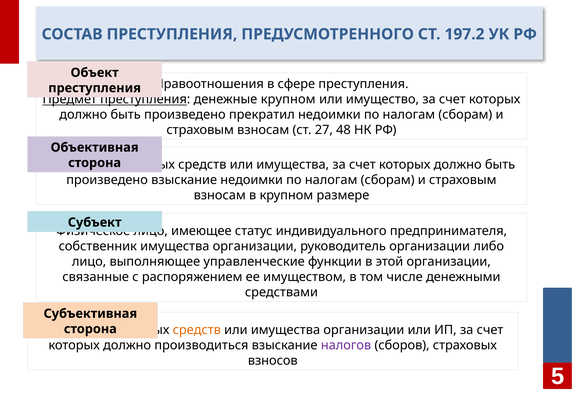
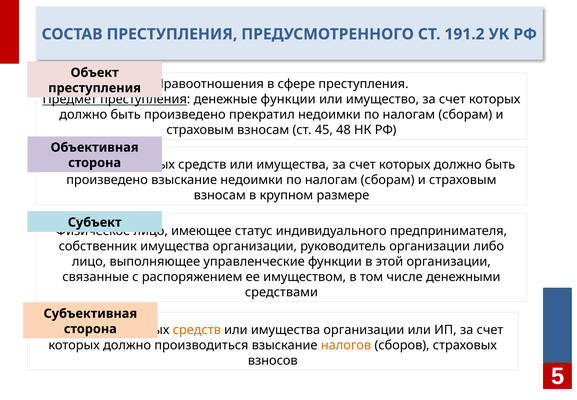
197.2: 197.2 -> 191.2
денежные крупном: крупном -> функции
27: 27 -> 45
налогов colour: purple -> orange
